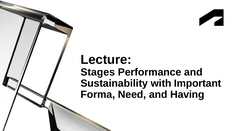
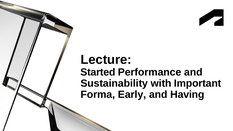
Stages: Stages -> Started
Need: Need -> Early
